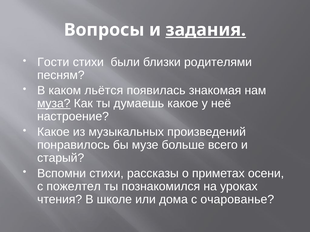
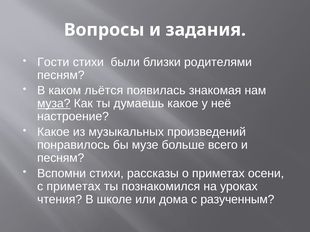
задания underline: present -> none
старый at (61, 158): старый -> песням
с пожелтел: пожелтел -> приметах
очарованье: очарованье -> разученным
